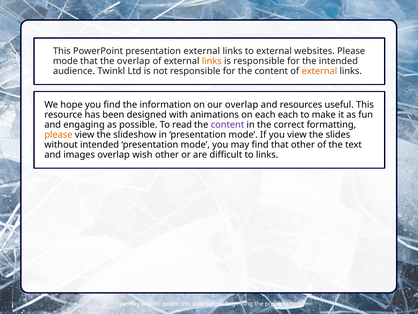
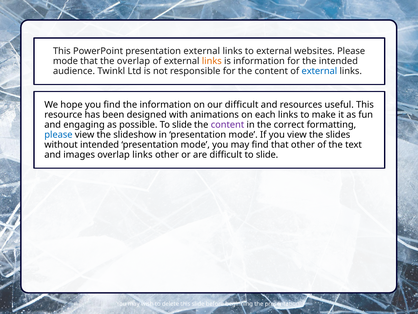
is responsible: responsible -> information
external at (319, 71) colour: orange -> blue
our overlap: overlap -> difficult
each each: each -> links
possible To read: read -> slide
please at (58, 135) colour: orange -> blue
overlap wish: wish -> links
difficult to links: links -> slide
